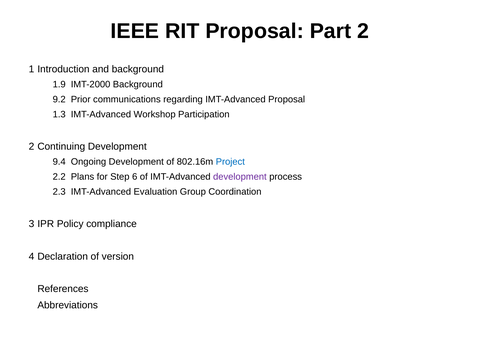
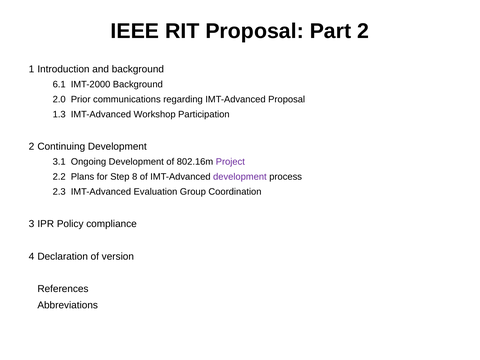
1.9: 1.9 -> 6.1
9.2: 9.2 -> 2.0
9.4: 9.4 -> 3.1
Project colour: blue -> purple
6: 6 -> 8
